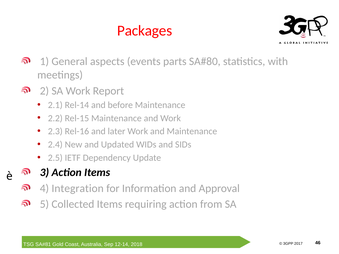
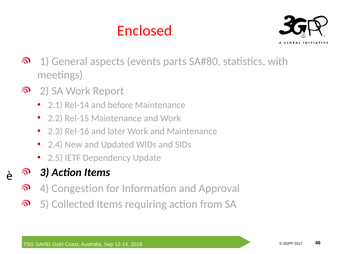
Packages: Packages -> Enclosed
Integration: Integration -> Congestion
